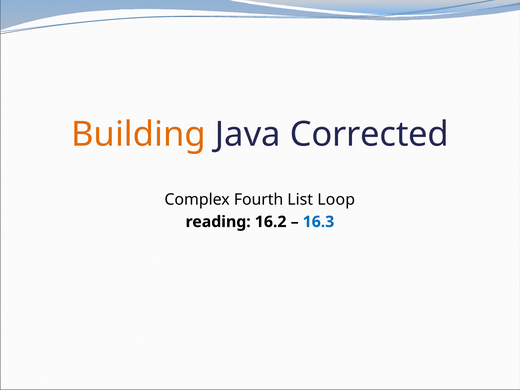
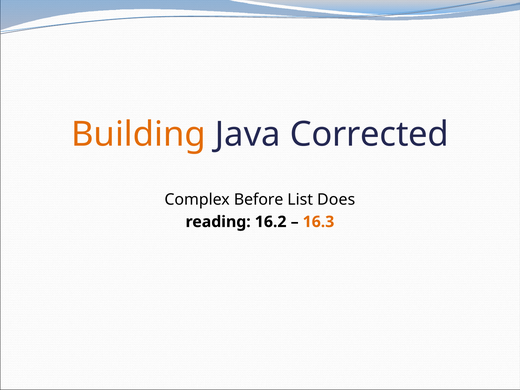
Fourth: Fourth -> Before
Loop: Loop -> Does
16.3 colour: blue -> orange
